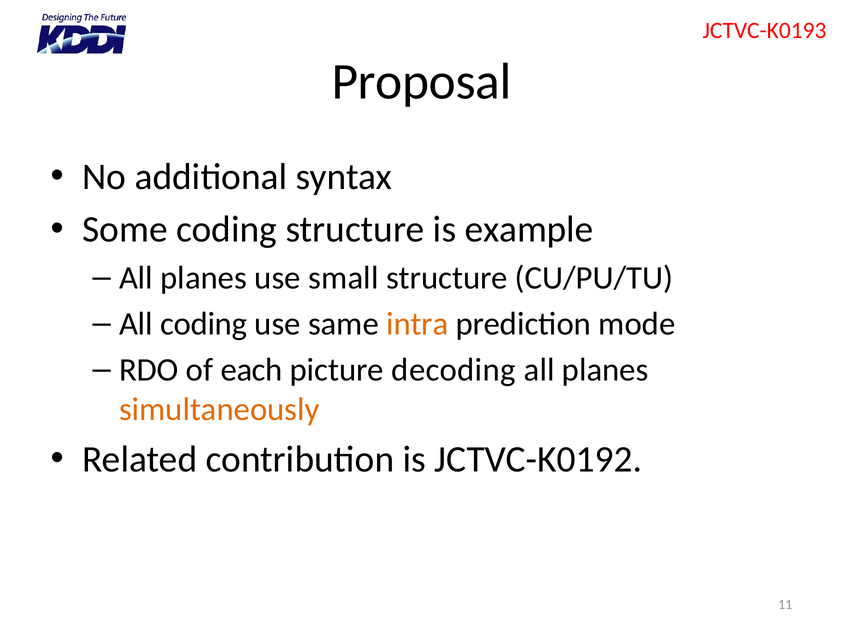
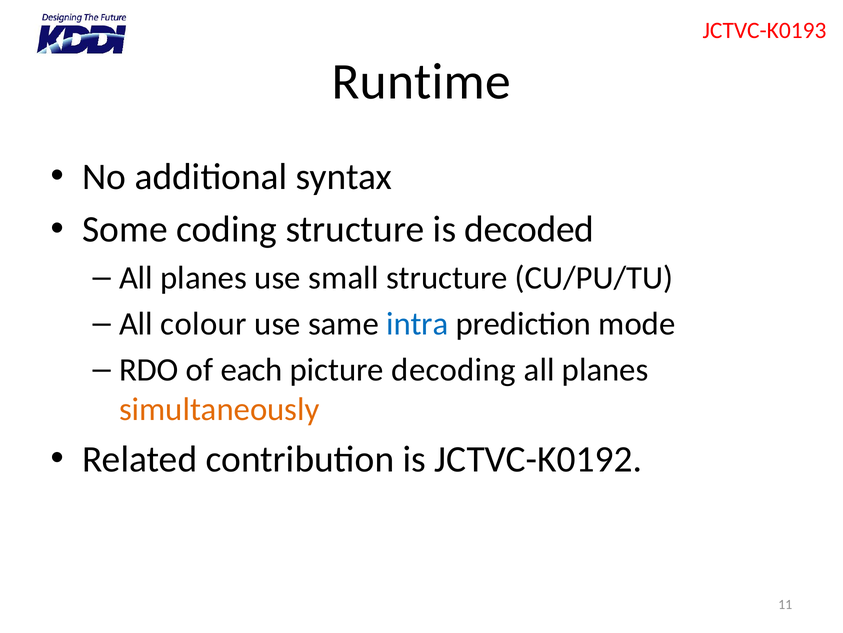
Proposal: Proposal -> Runtime
example: example -> decoded
All coding: coding -> colour
intra colour: orange -> blue
